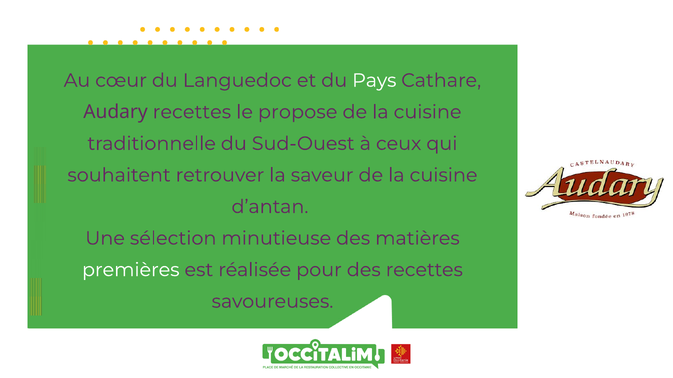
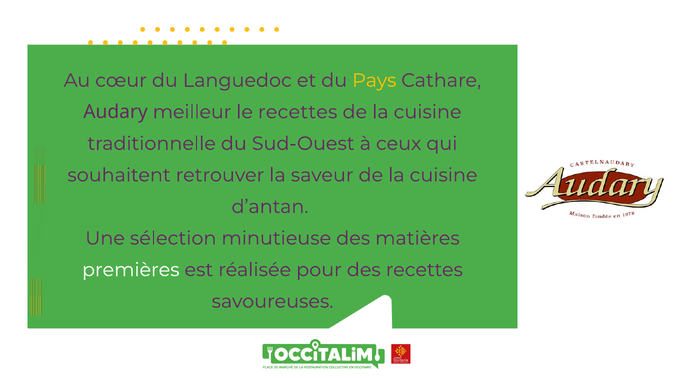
Pays colour: white -> yellow
Audary recettes: recettes -> meilleur
le propose: propose -> recettes
